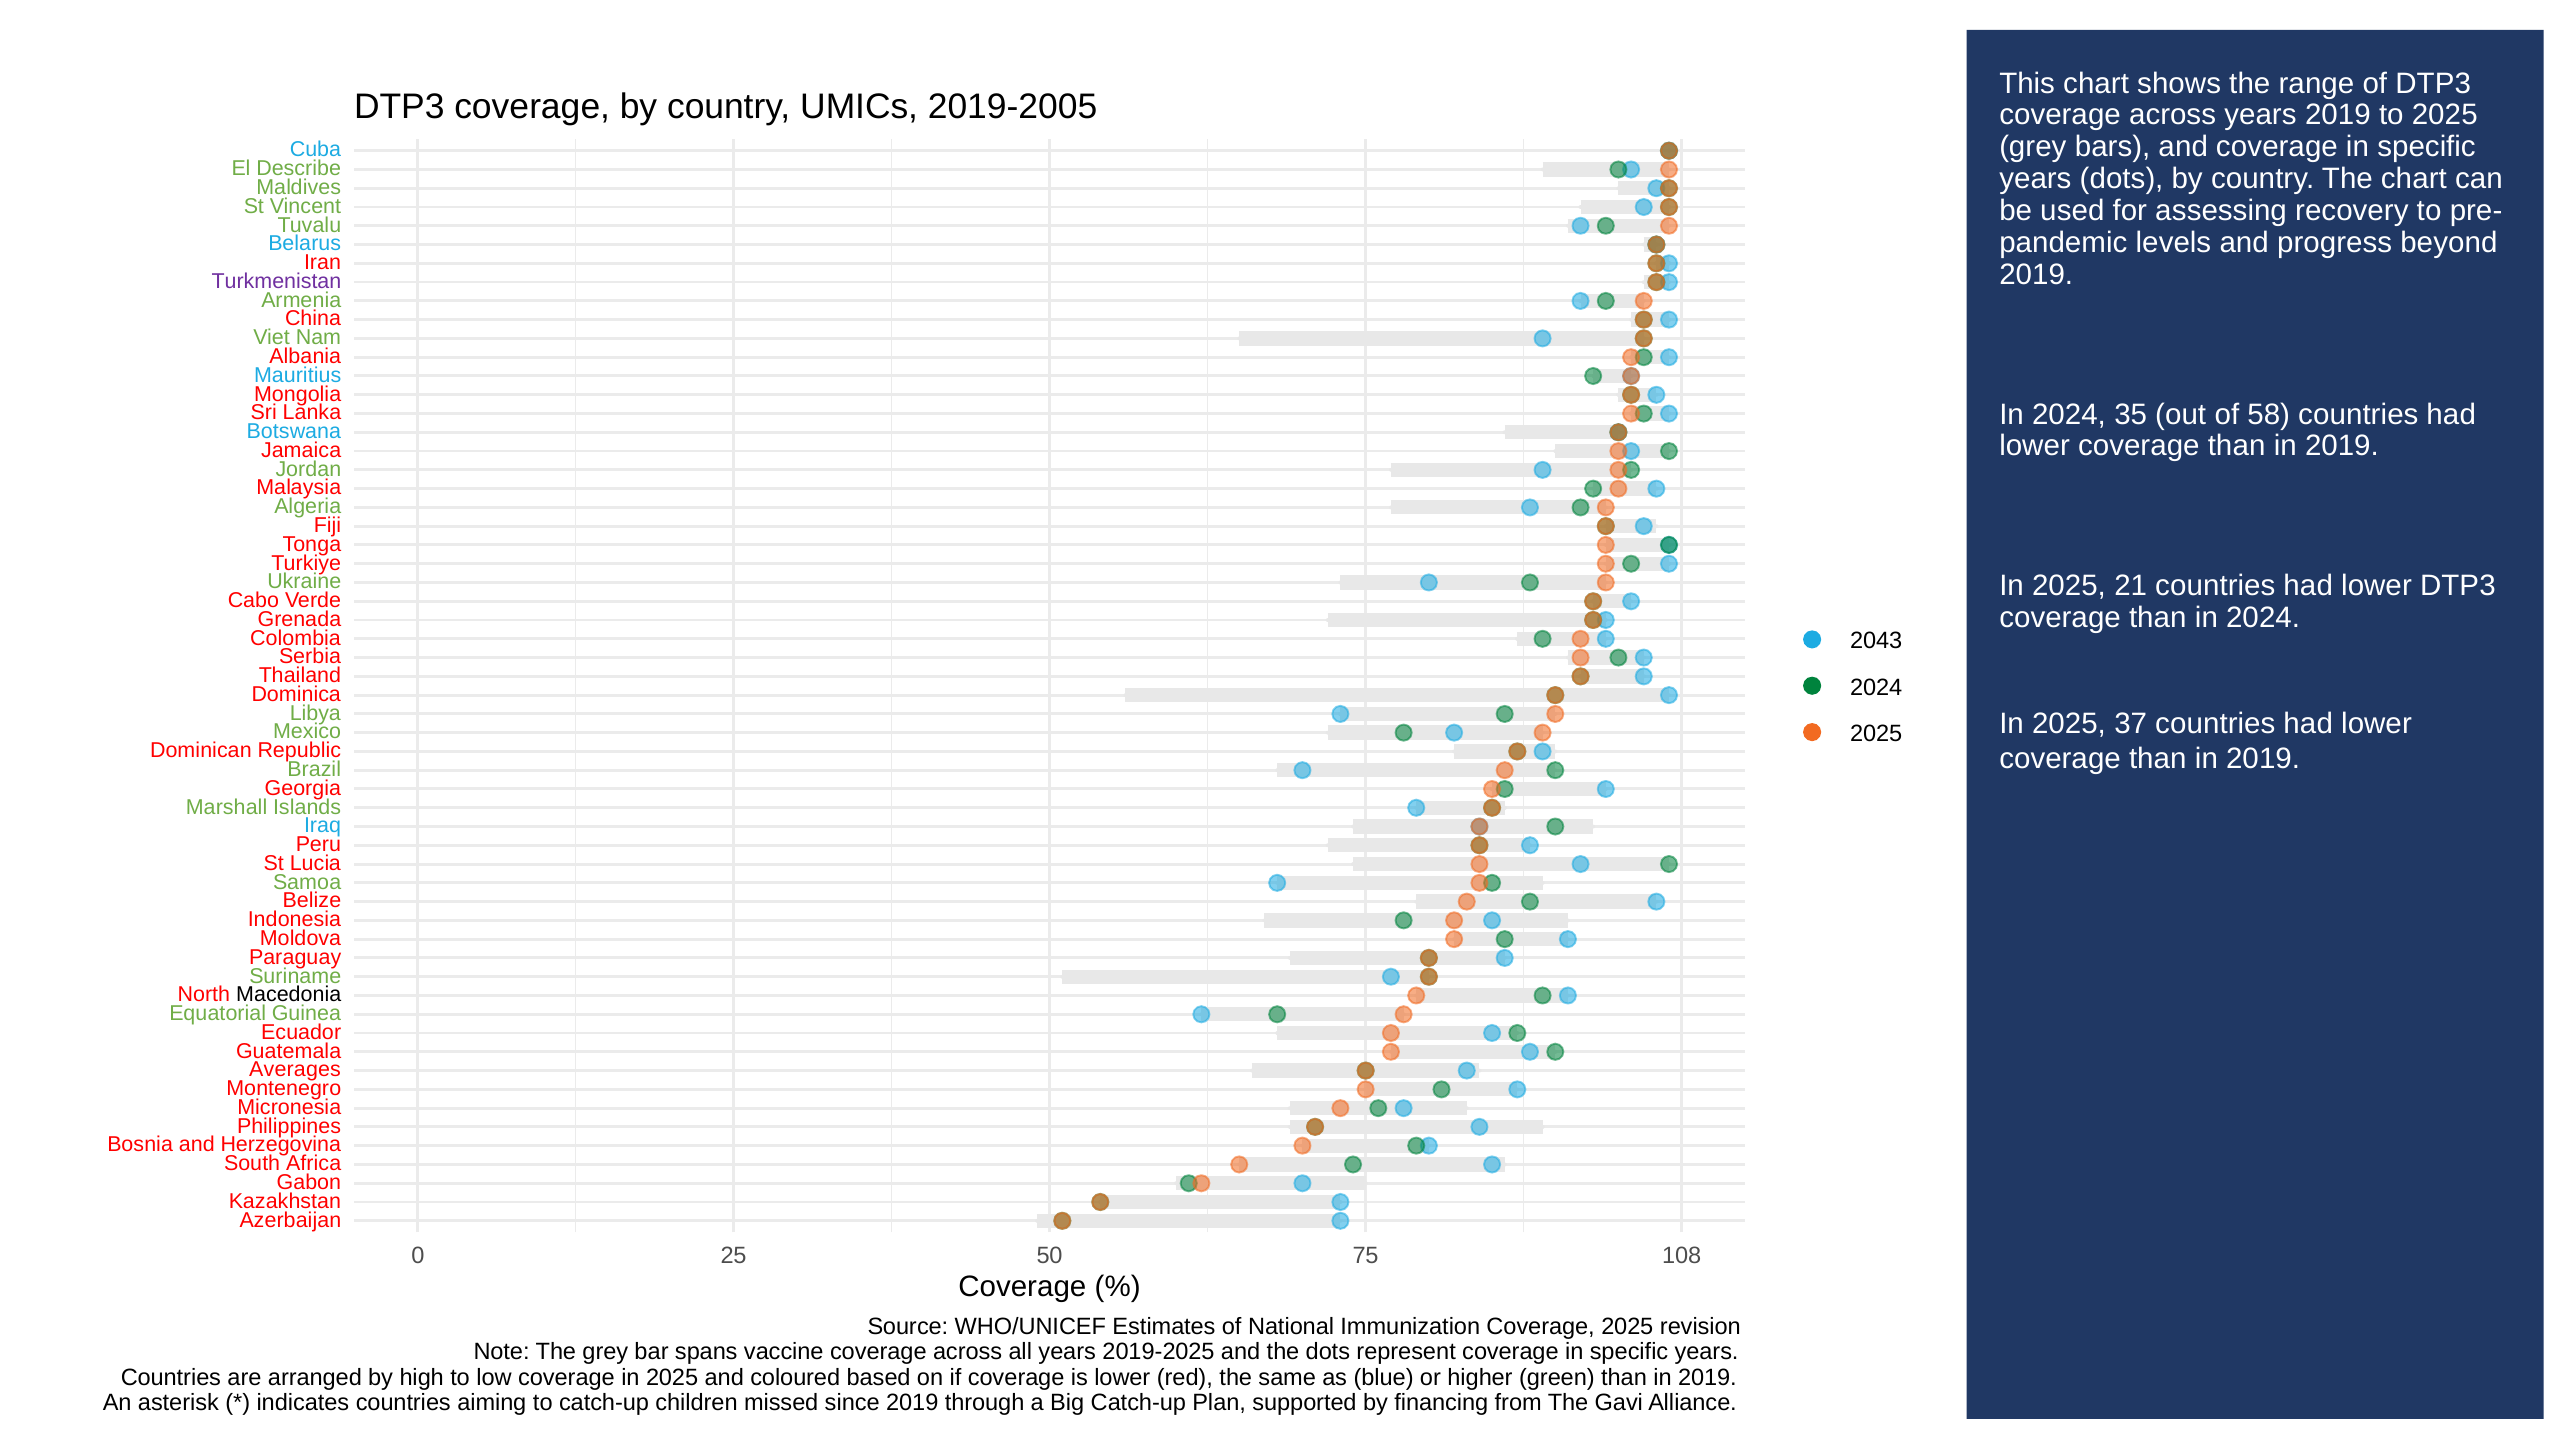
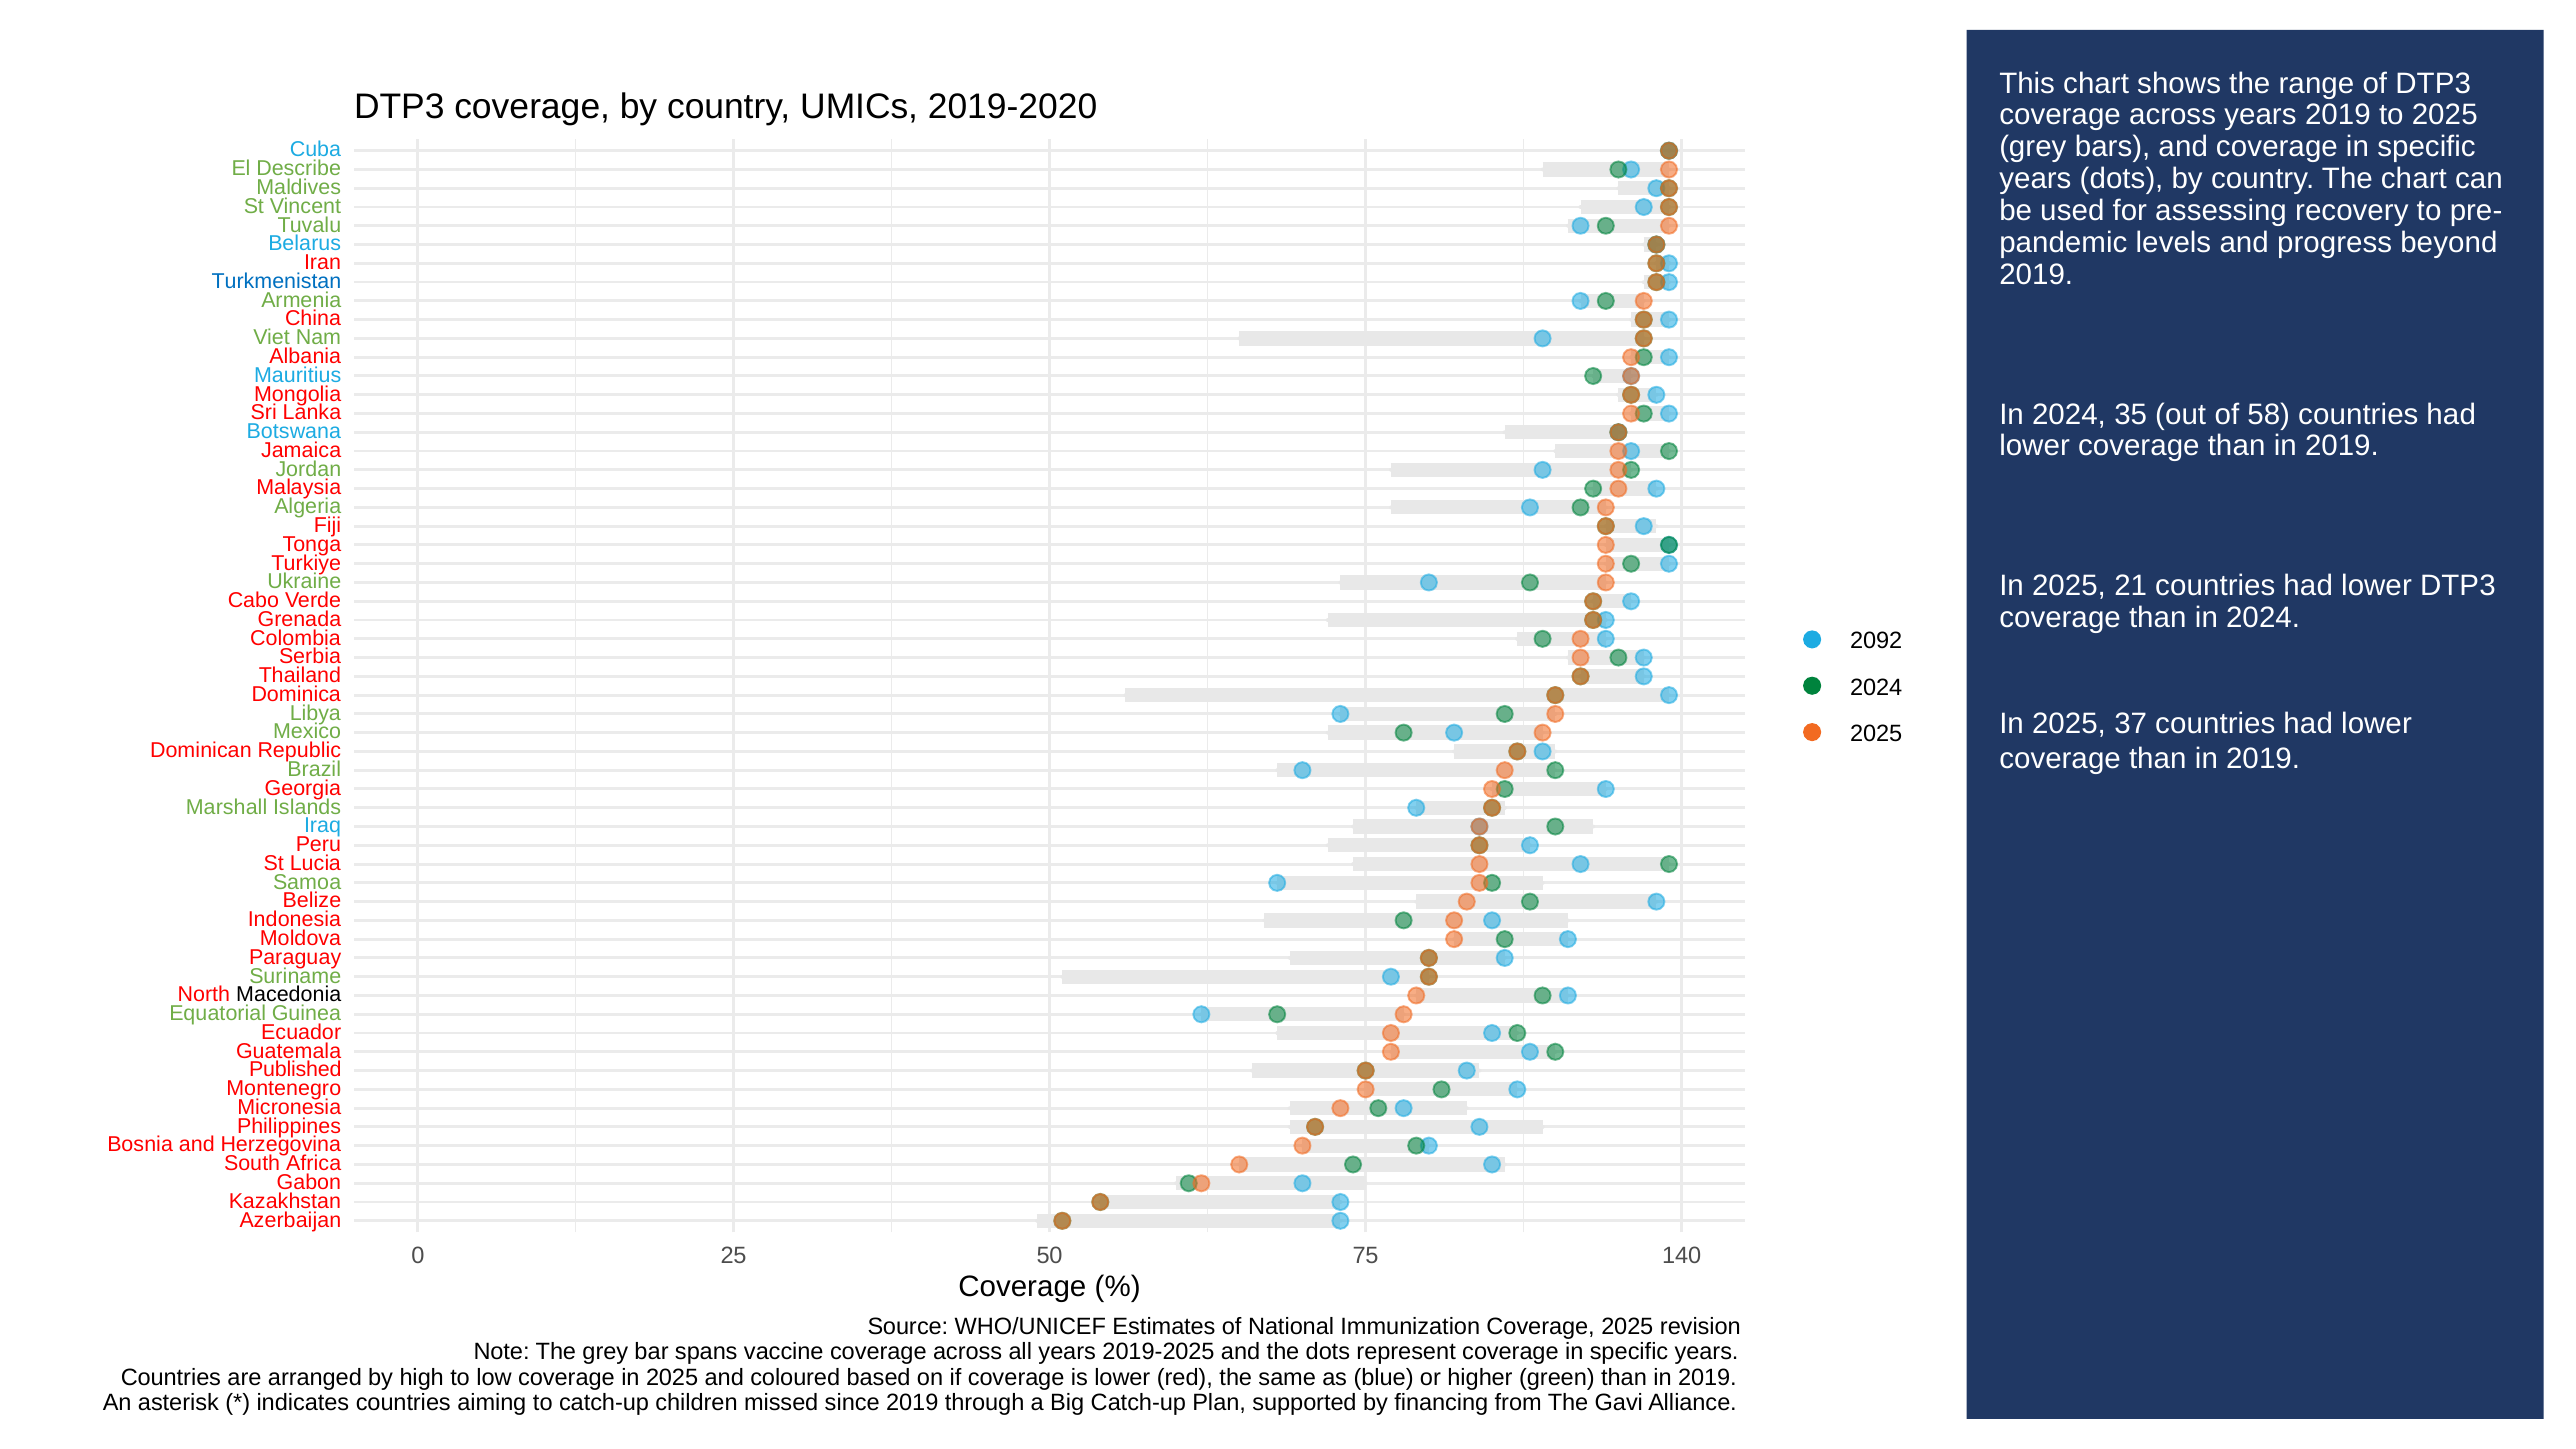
2019-2005: 2019-2005 -> 2019-2020
Turkmenistan colour: purple -> blue
2043: 2043 -> 2092
Averages: Averages -> Published
108: 108 -> 140
